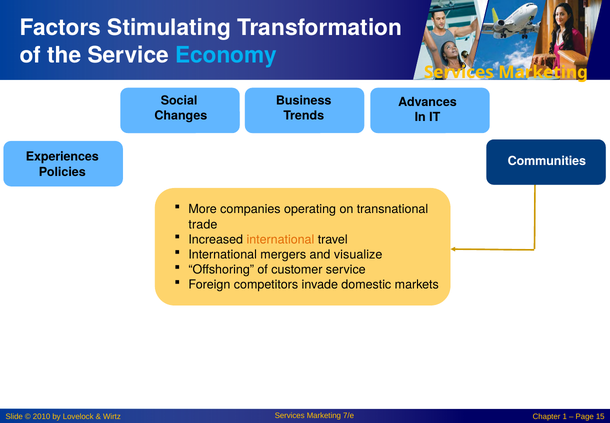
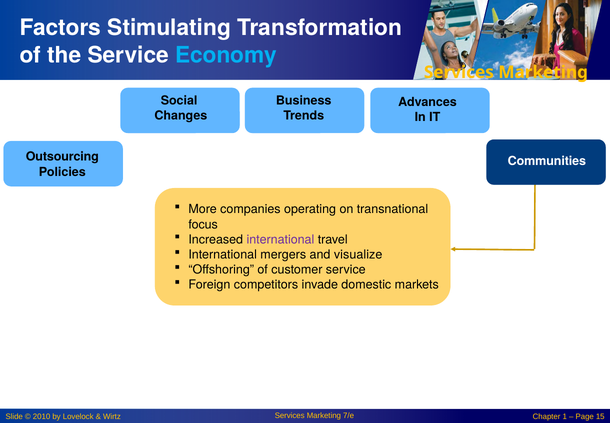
Experiences: Experiences -> Outsourcing
trade: trade -> focus
international at (280, 239) colour: orange -> purple
